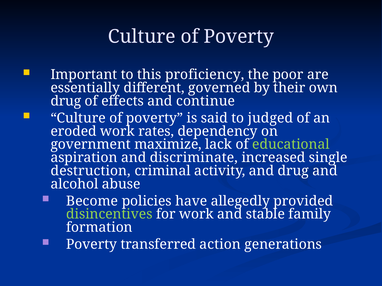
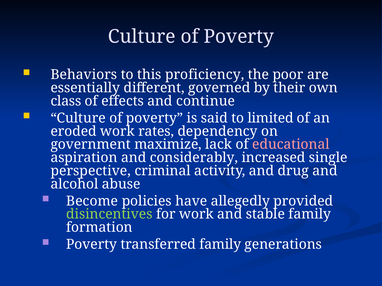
Important: Important -> Behaviors
drug at (66, 101): drug -> class
judged: judged -> limited
educational colour: light green -> pink
discriminate: discriminate -> considerably
destruction: destruction -> perspective
transferred action: action -> family
